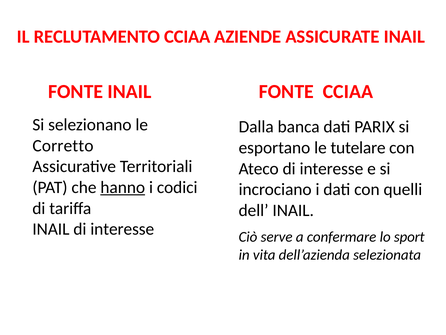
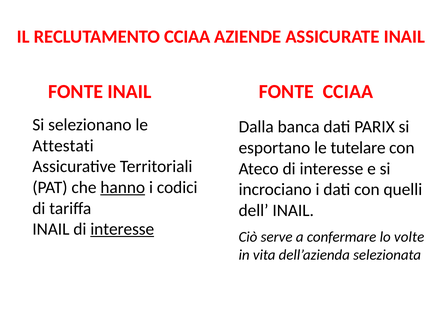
Corretto: Corretto -> Attestati
interesse at (122, 229) underline: none -> present
sport: sport -> volte
